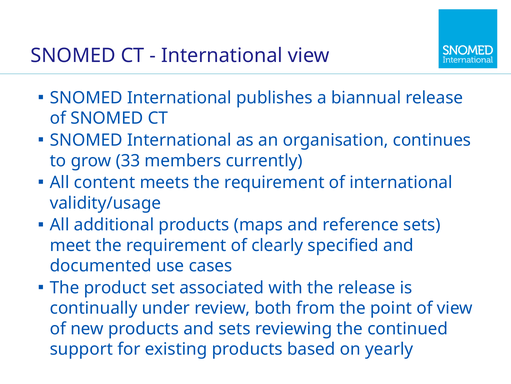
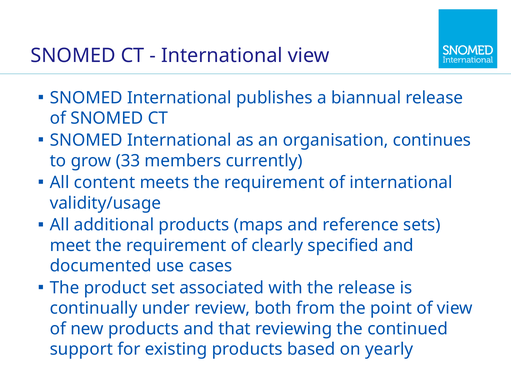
and sets: sets -> that
